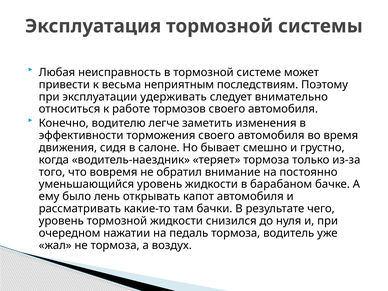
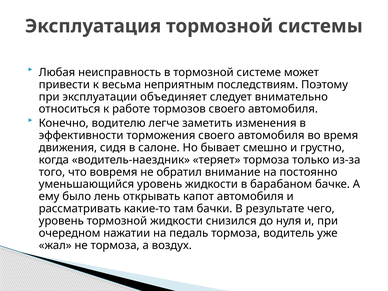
удерживать: удерживать -> объединяет
